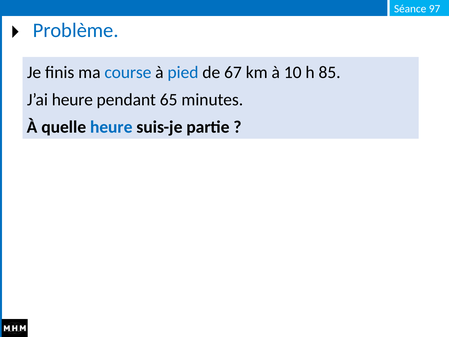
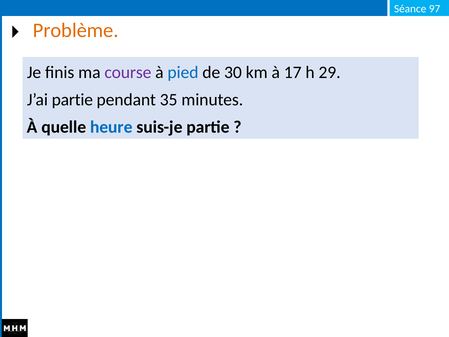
Problème colour: blue -> orange
course colour: blue -> purple
67: 67 -> 30
10: 10 -> 17
85: 85 -> 29
J’ai heure: heure -> partie
65: 65 -> 35
